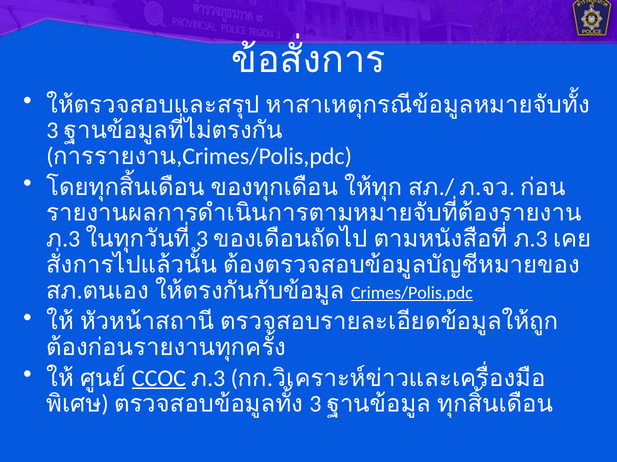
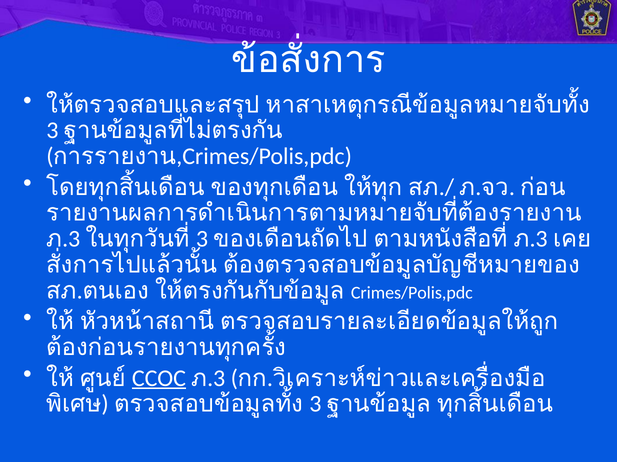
Crimes/Polis,pdc underline: present -> none
